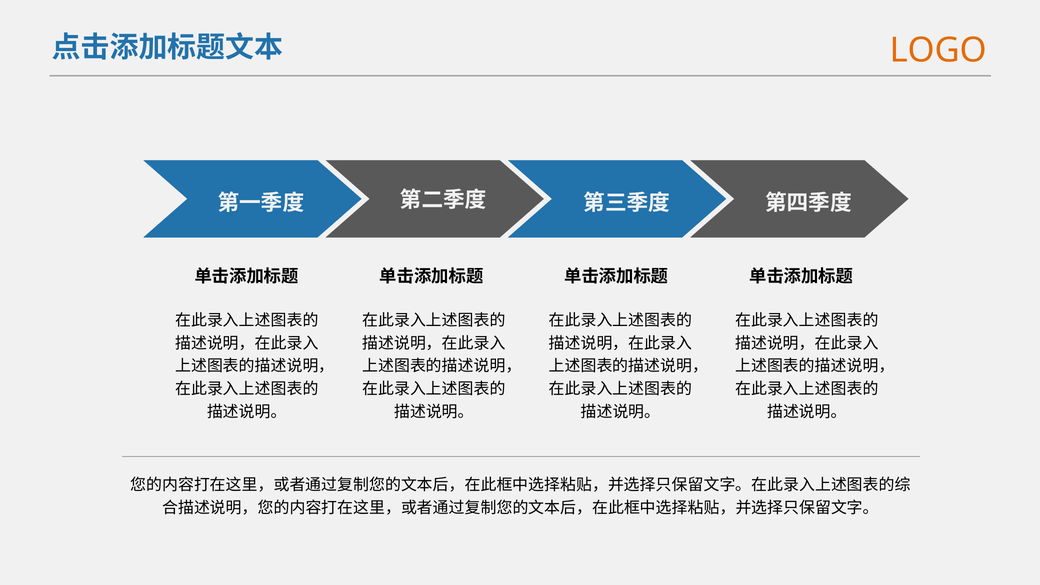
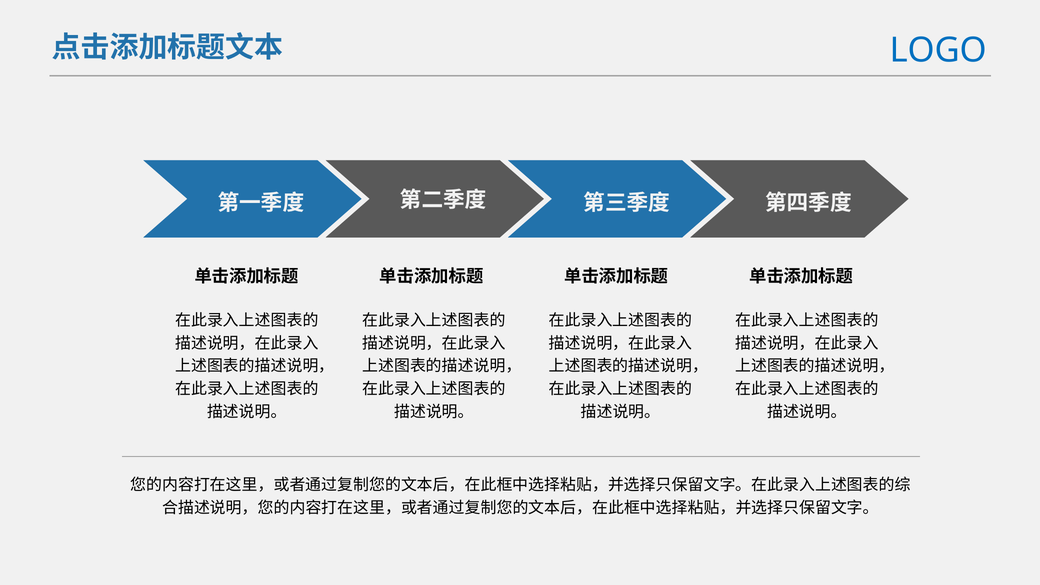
LOGO colour: orange -> blue
